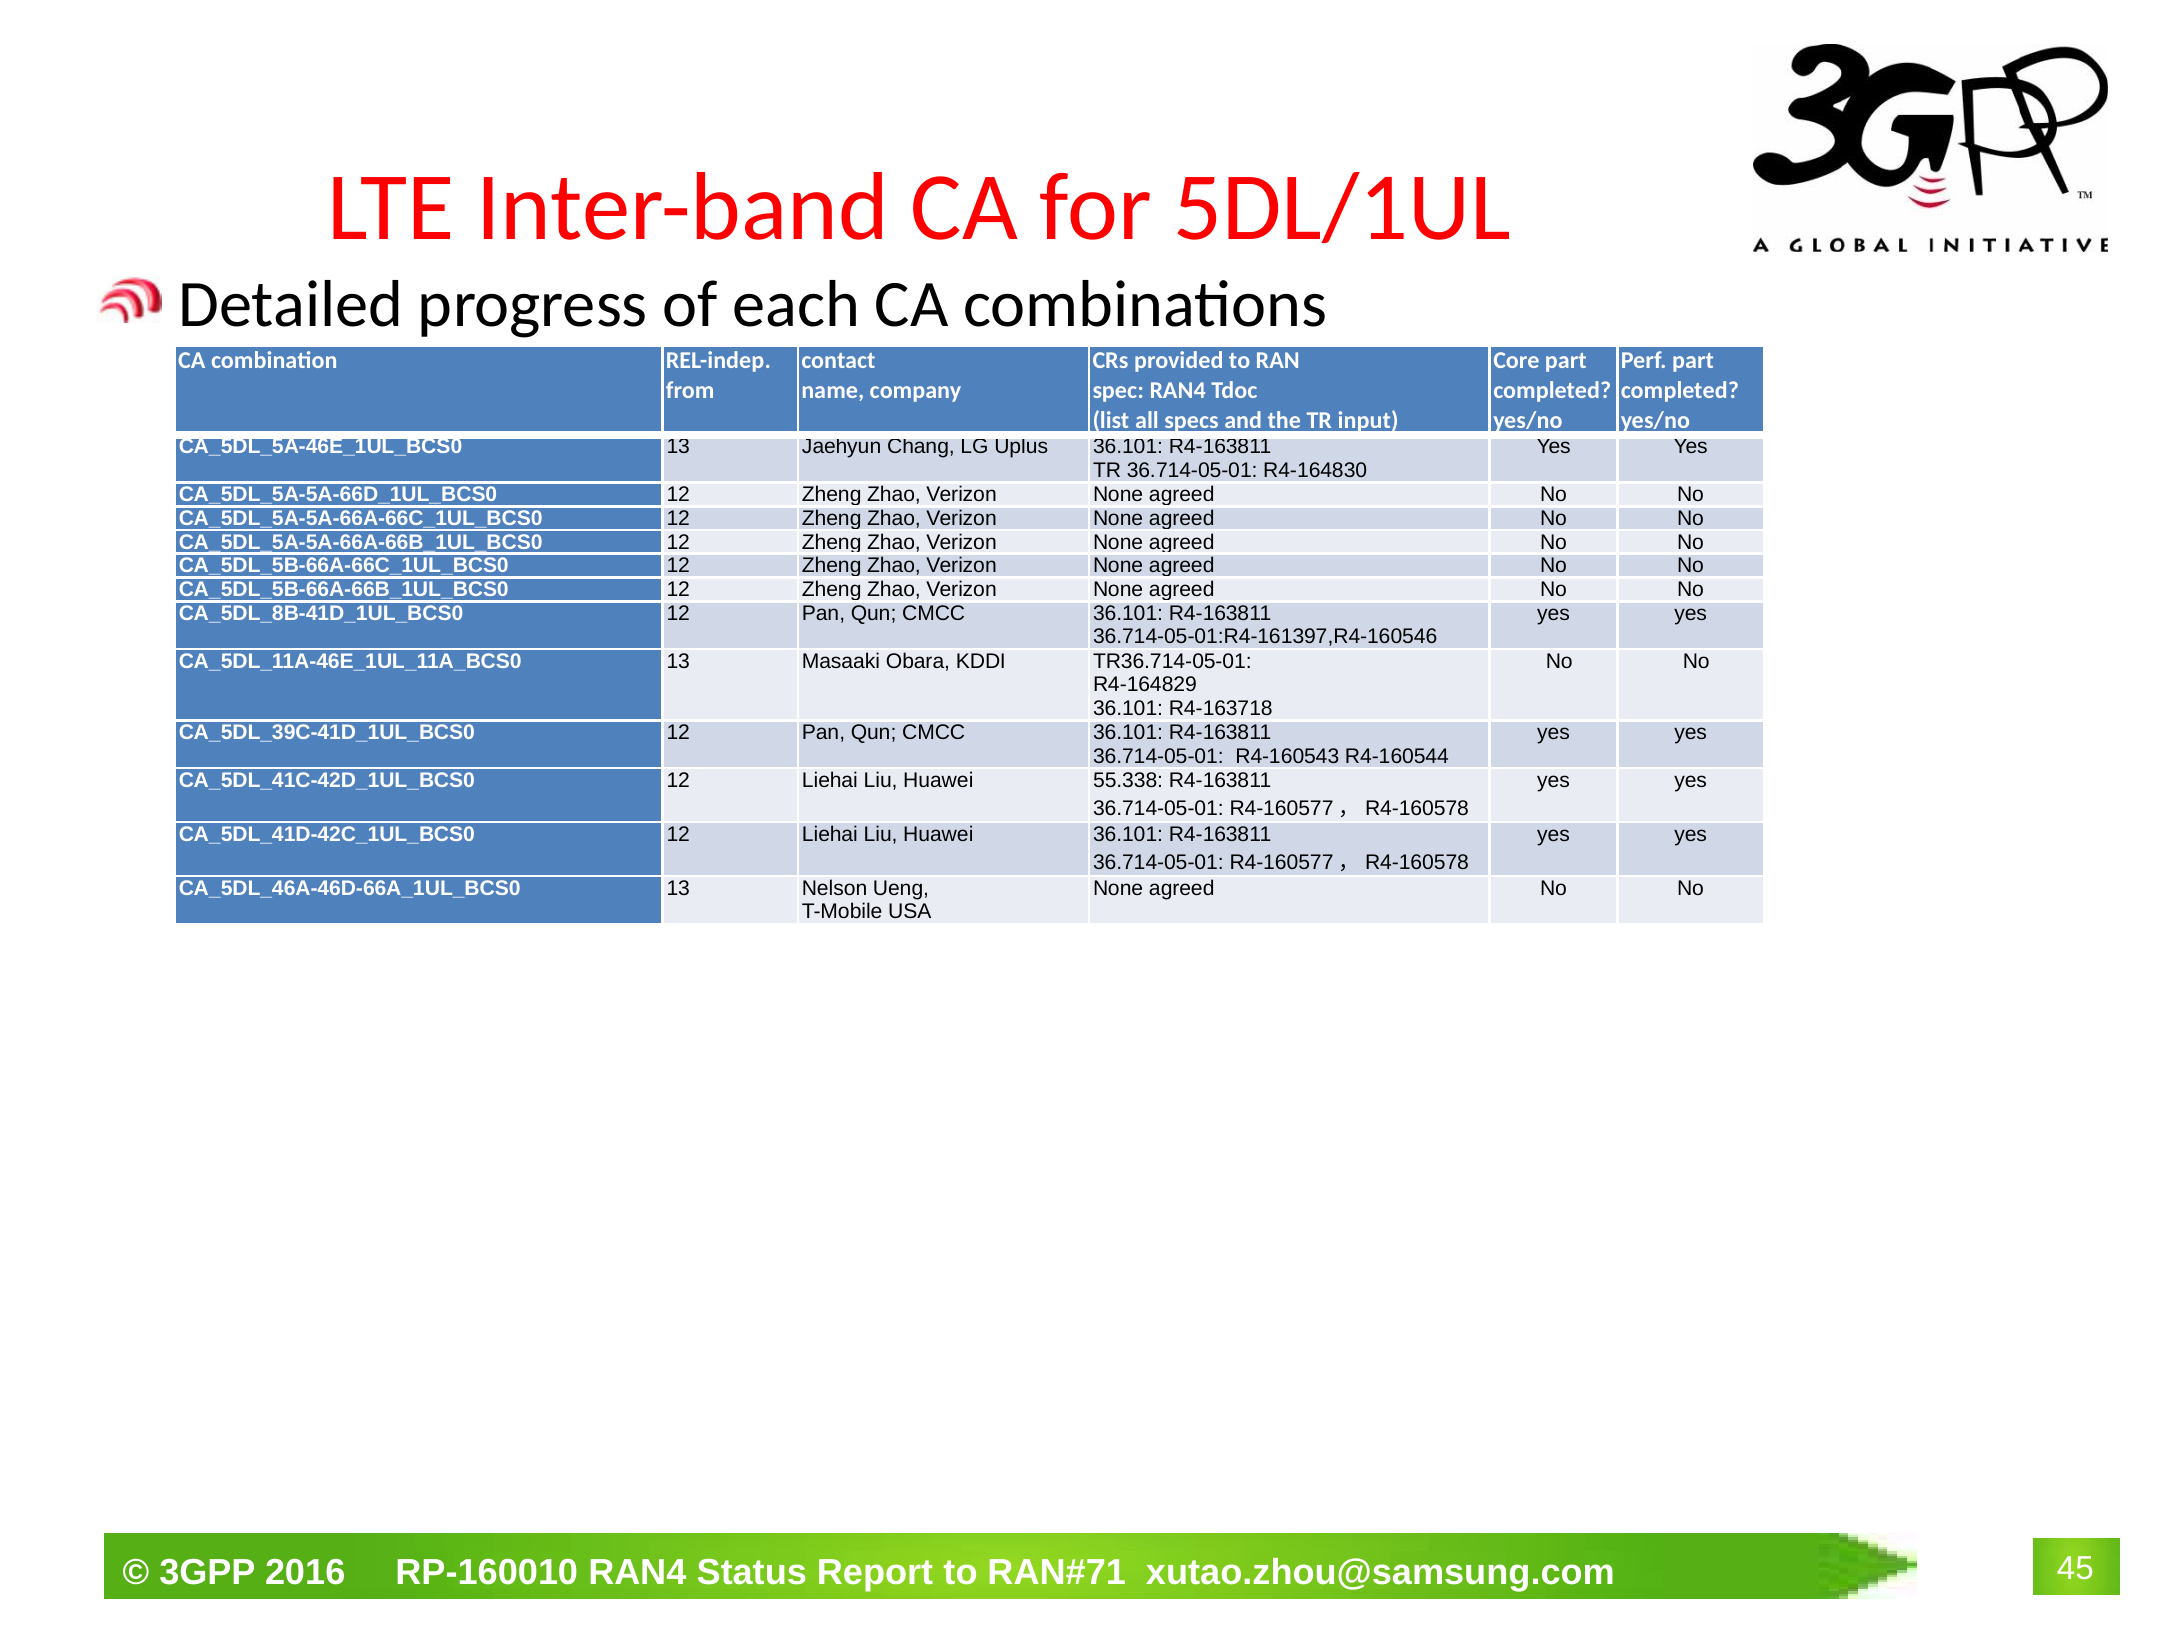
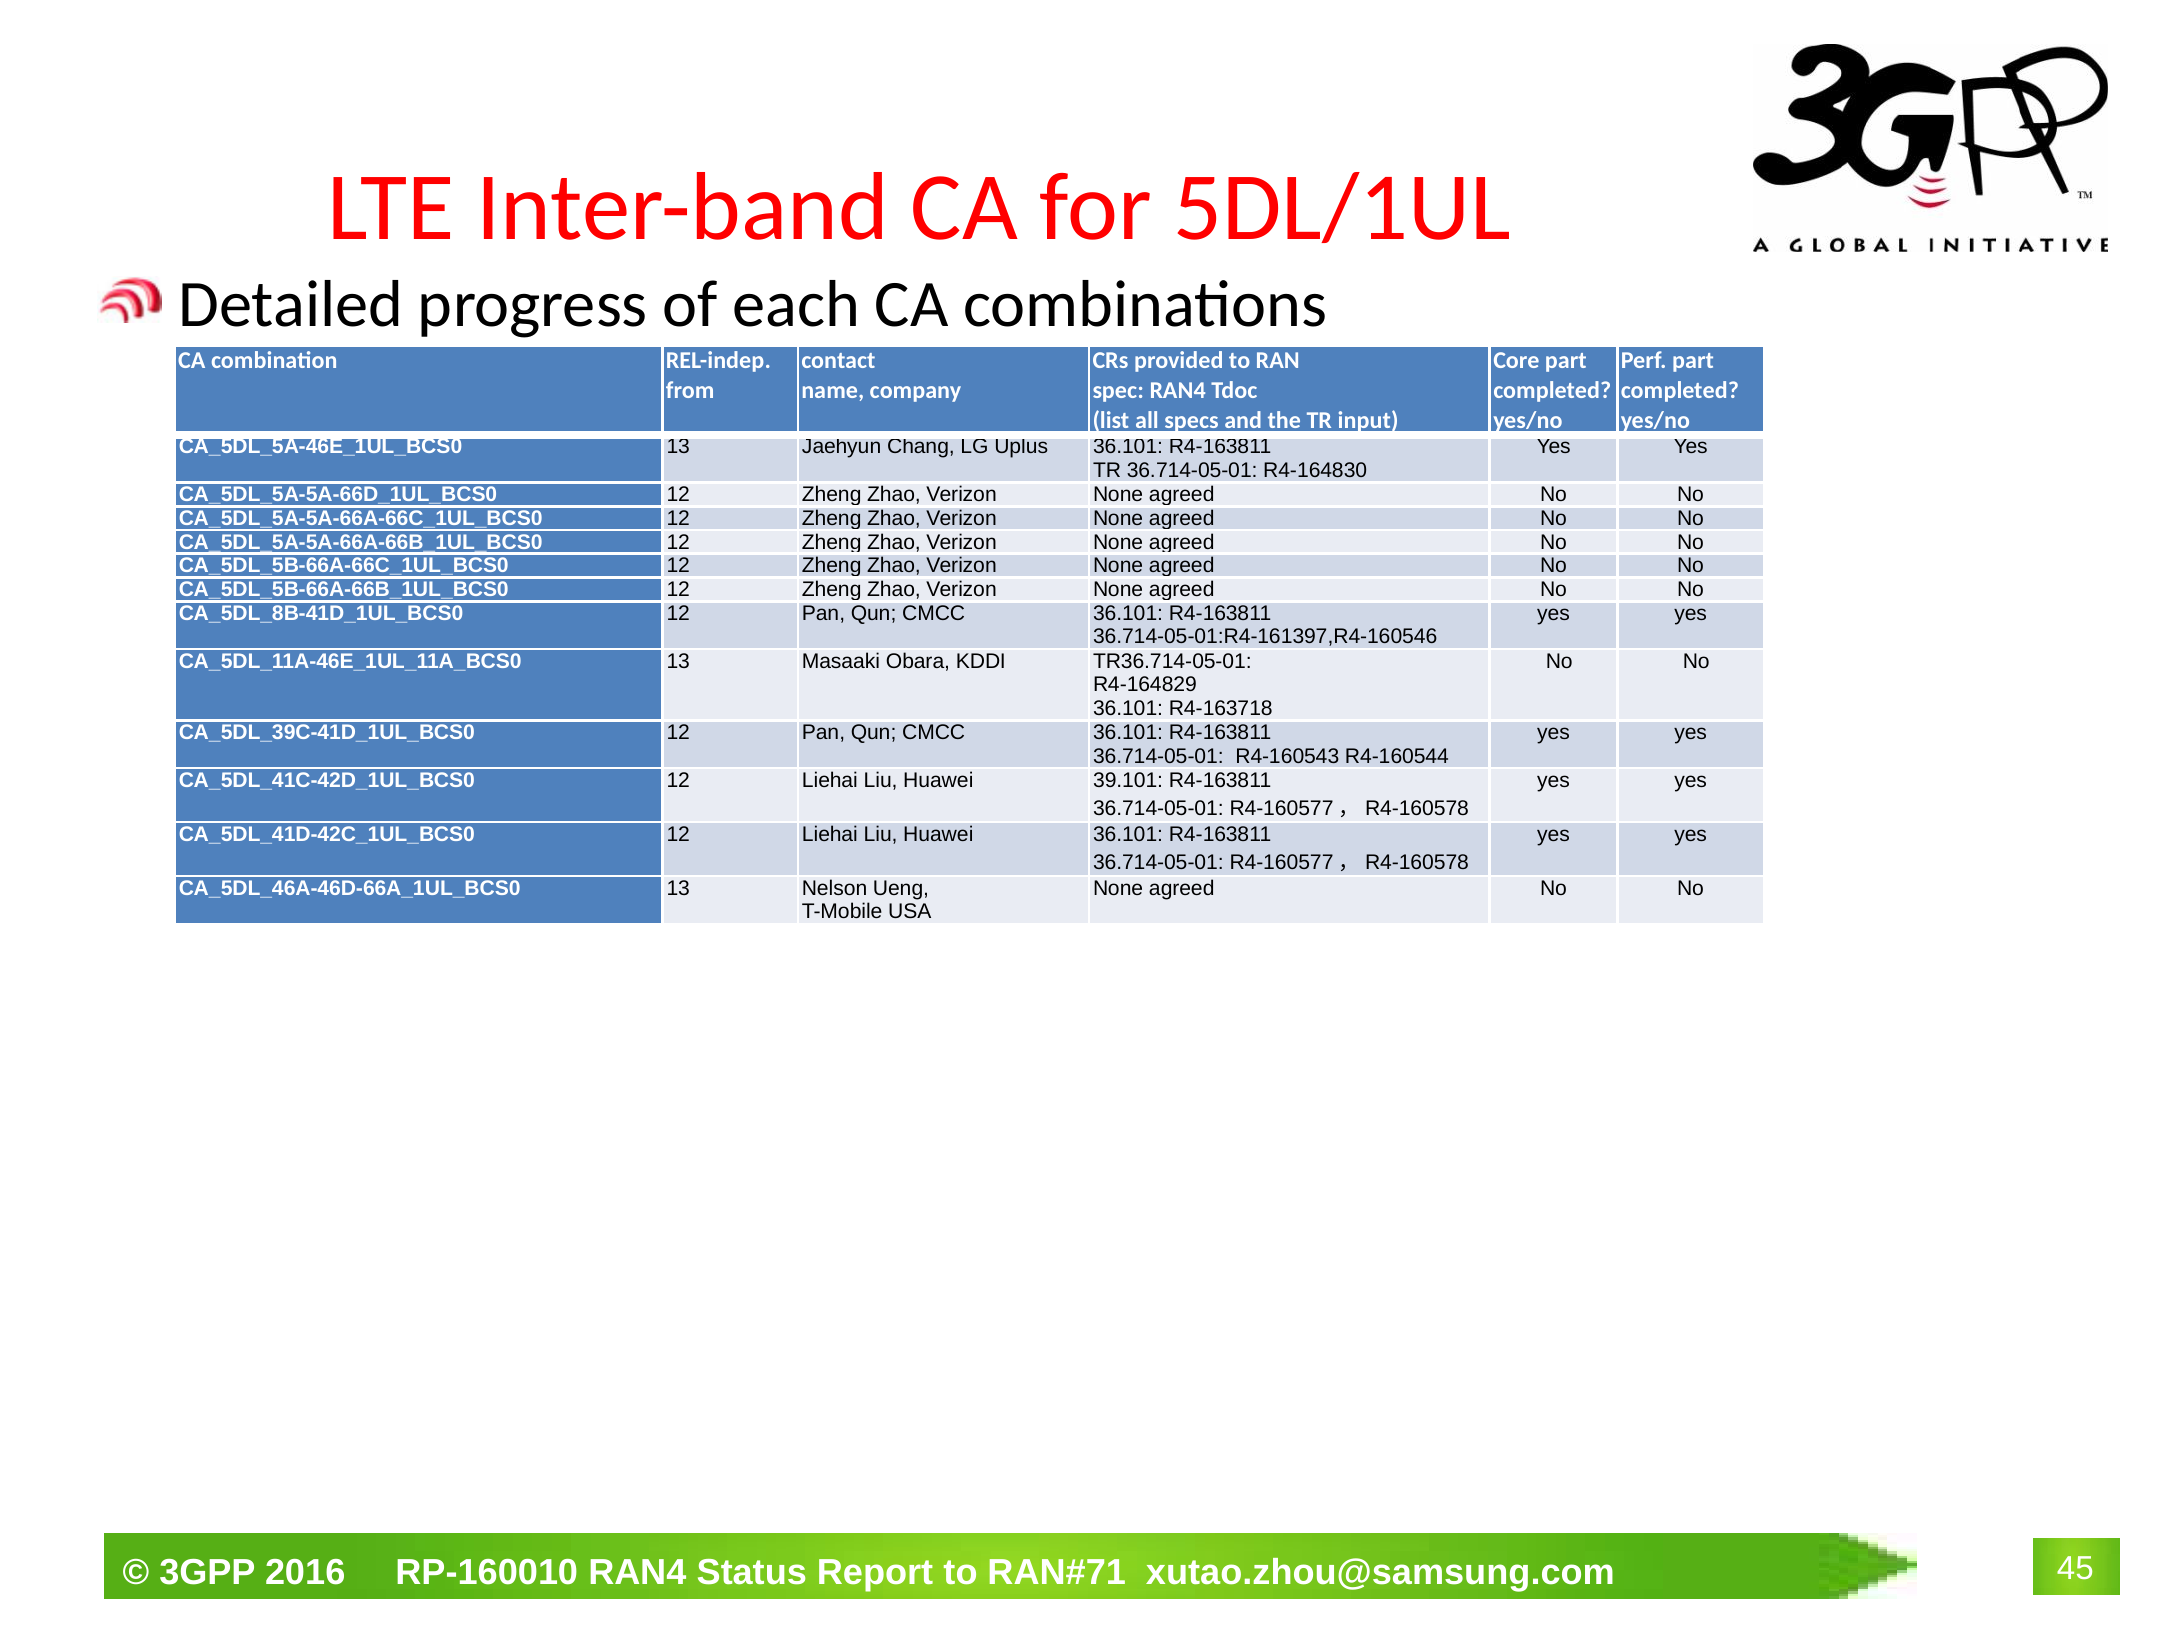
55.338: 55.338 -> 39.101
